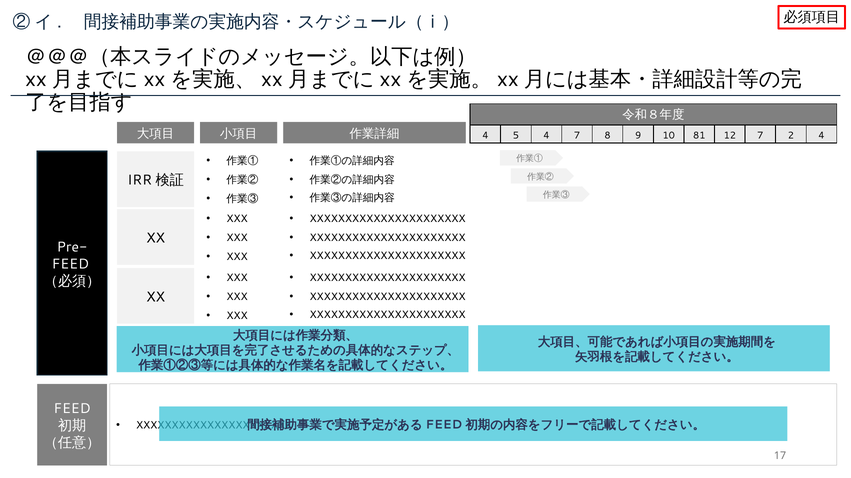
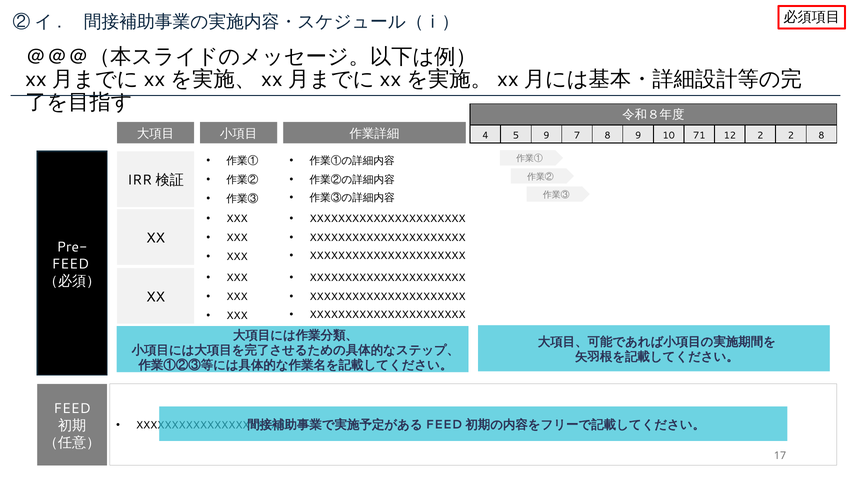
5 4: 4 -> 9
81: 81 -> 71
12 7: 7 -> 2
2 4: 4 -> 8
